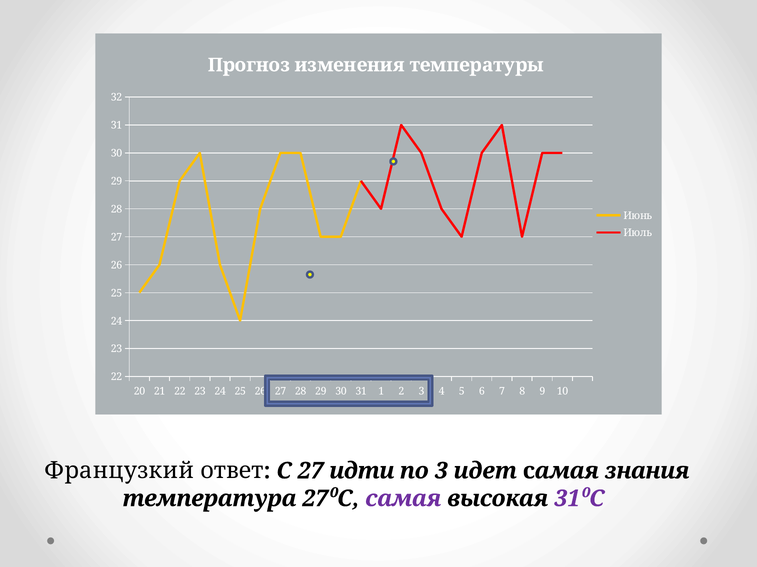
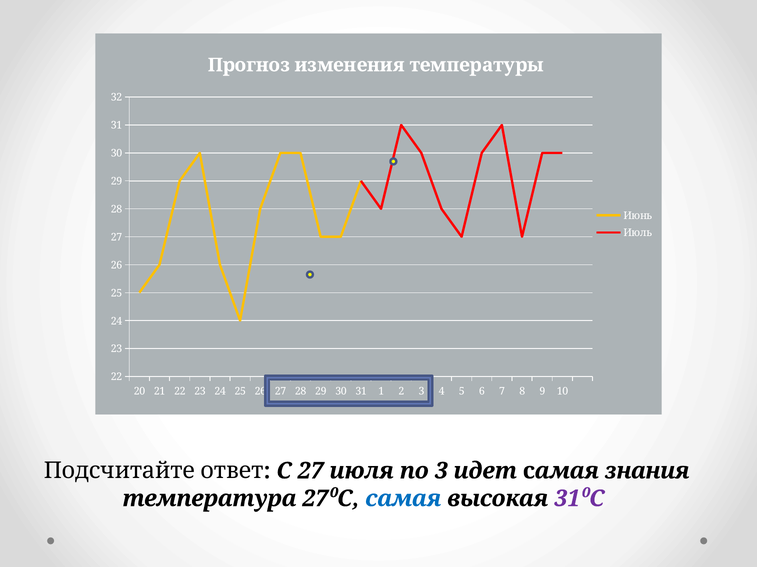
Французкий: Французкий -> Подсчитайте
идти: идти -> июля
самая at (403, 499) colour: purple -> blue
